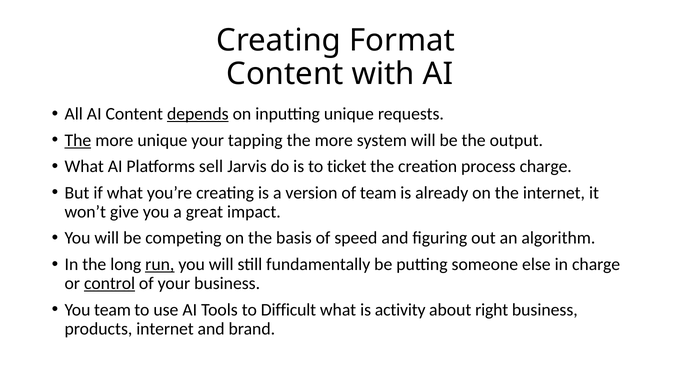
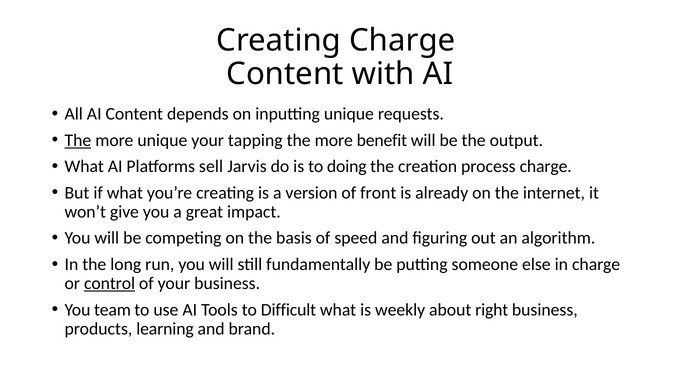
Creating Format: Format -> Charge
depends underline: present -> none
system: system -> benefit
ticket: ticket -> doing
of team: team -> front
run underline: present -> none
activity: activity -> weekly
products internet: internet -> learning
